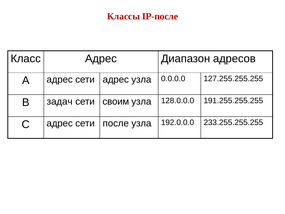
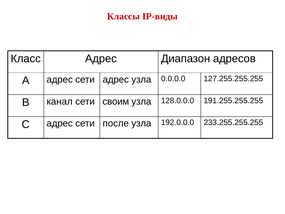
IP-после: IP-после -> IP-виды
задач: задач -> канал
